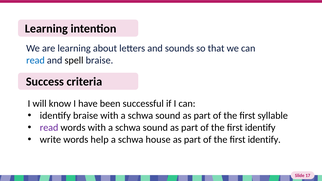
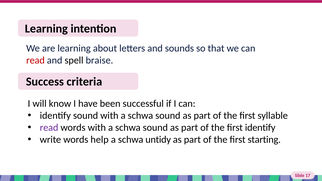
read at (35, 60) colour: blue -> red
identify braise: braise -> sound
house: house -> untidy
identify at (264, 140): identify -> starting
